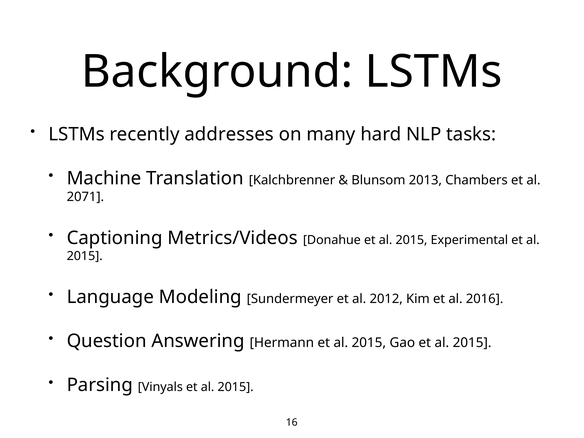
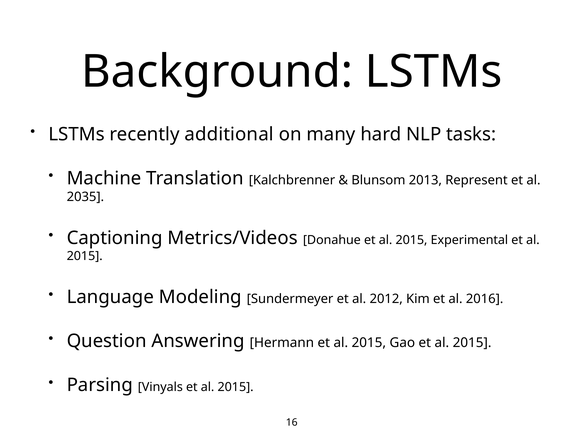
addresses: addresses -> additional
Chambers: Chambers -> Represent
2071: 2071 -> 2035
